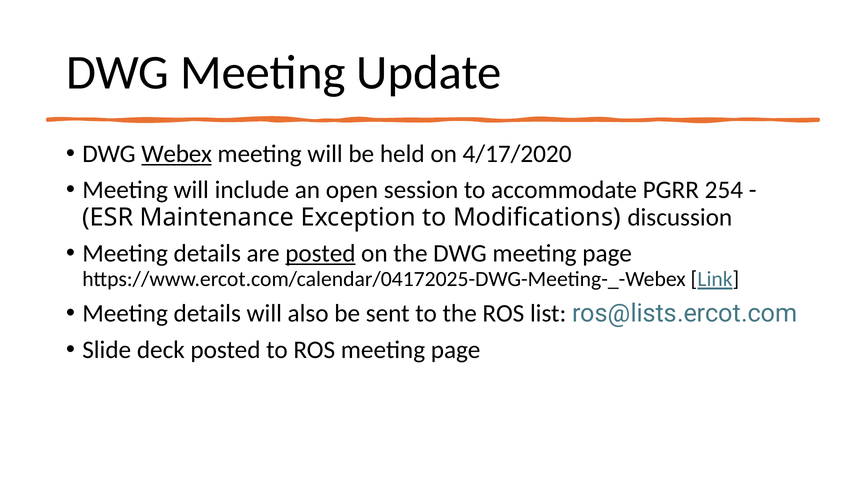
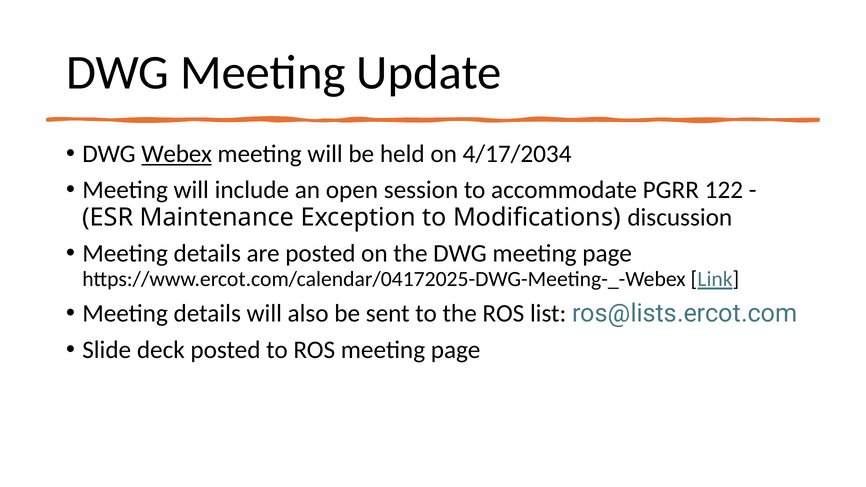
4/17/2020: 4/17/2020 -> 4/17/2034
254: 254 -> 122
posted at (320, 253) underline: present -> none
